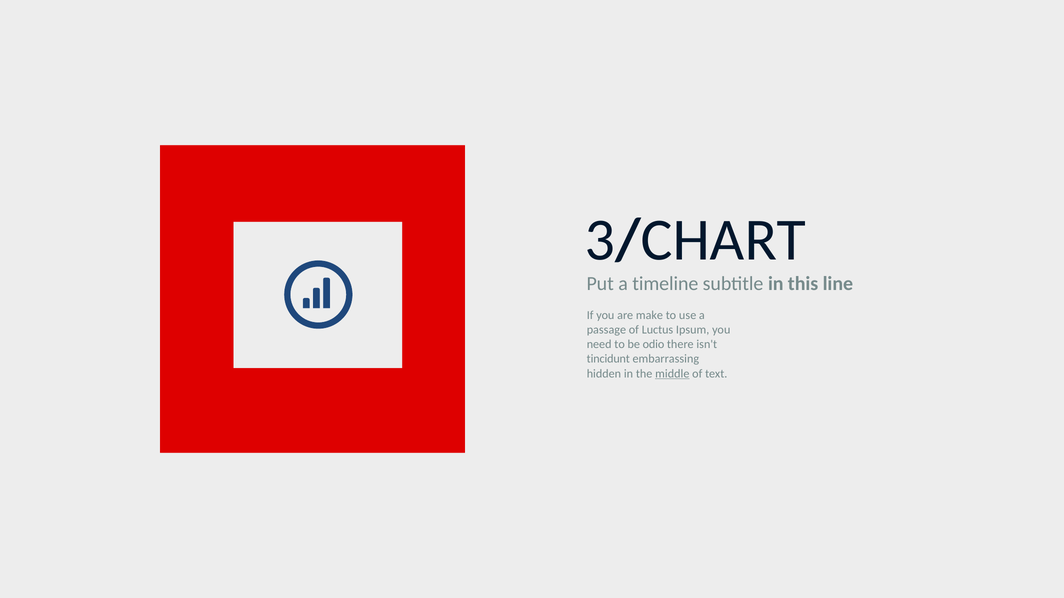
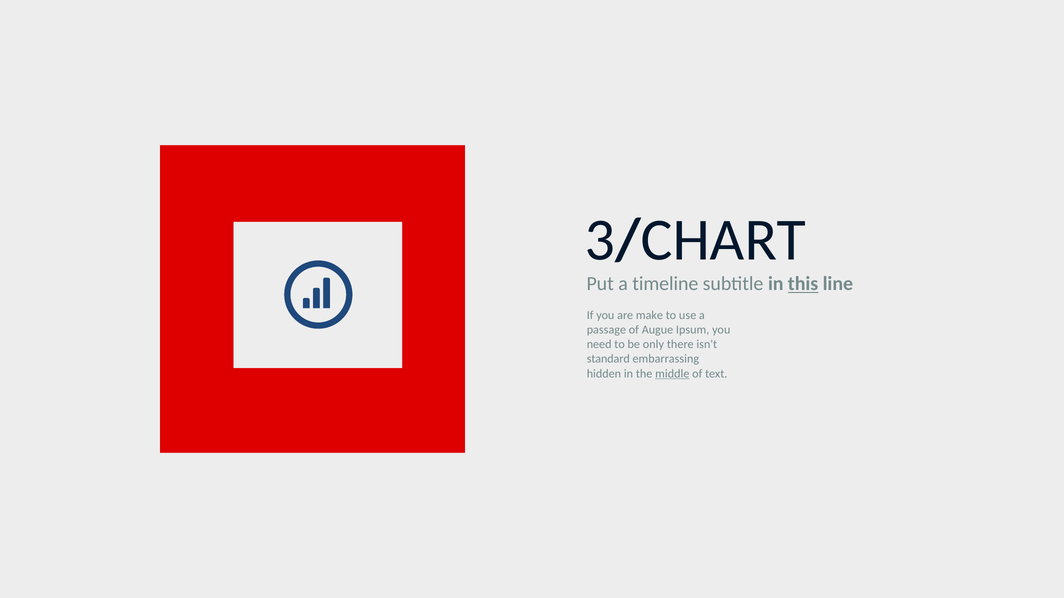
this underline: none -> present
Luctus: Luctus -> Augue
odio: odio -> only
tincidunt: tincidunt -> standard
